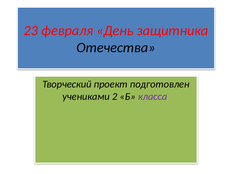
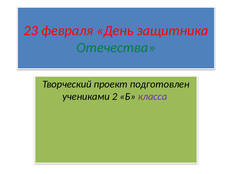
Отечества colour: black -> green
